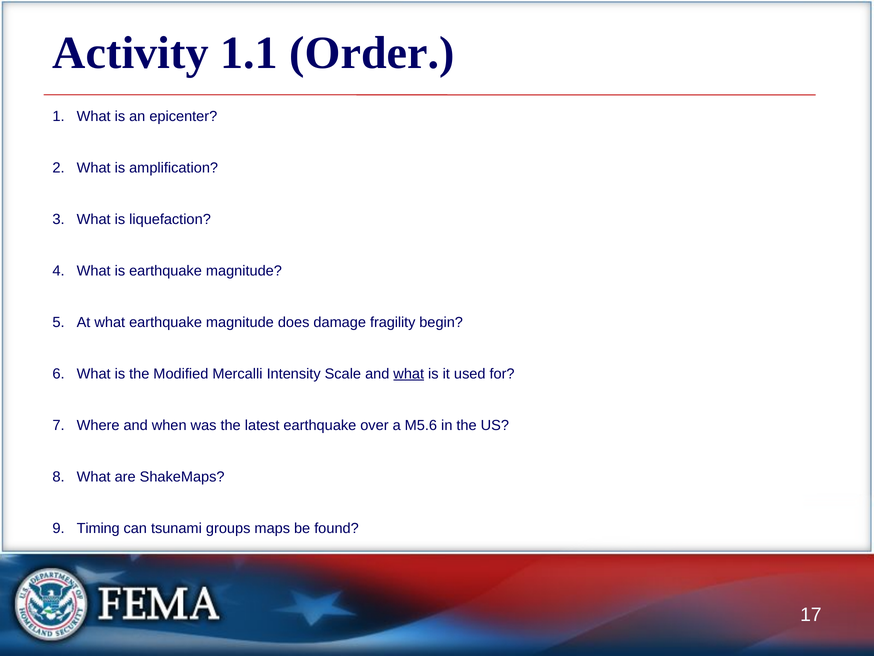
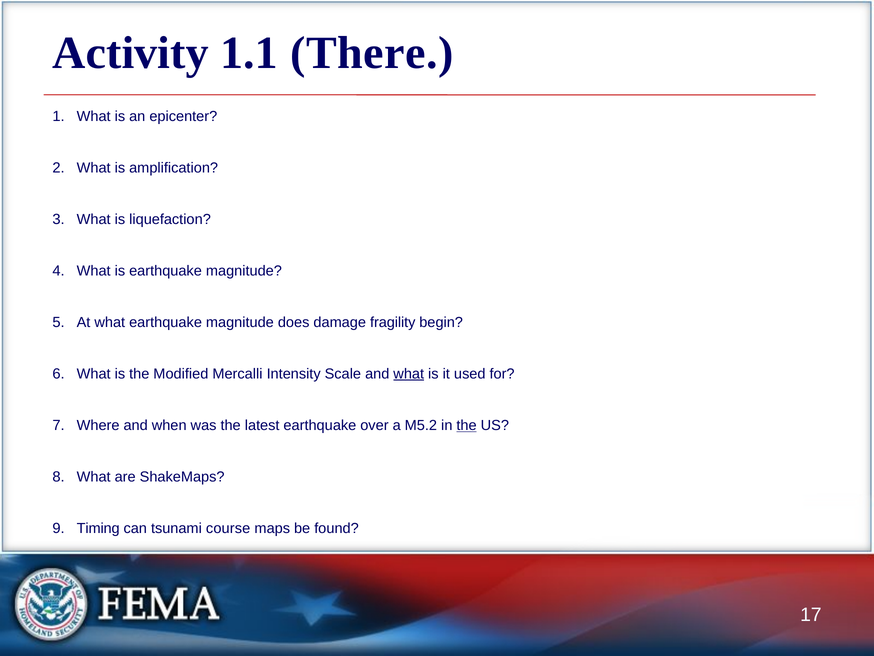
Order: Order -> There
M5.6: M5.6 -> M5.2
the at (467, 425) underline: none -> present
groups: groups -> course
